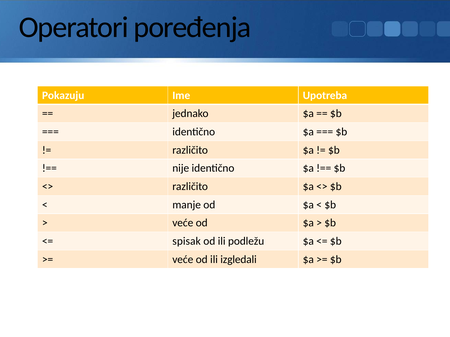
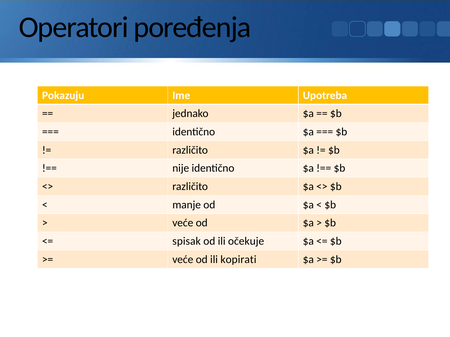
podležu: podležu -> očekuje
izgledali: izgledali -> kopirati
